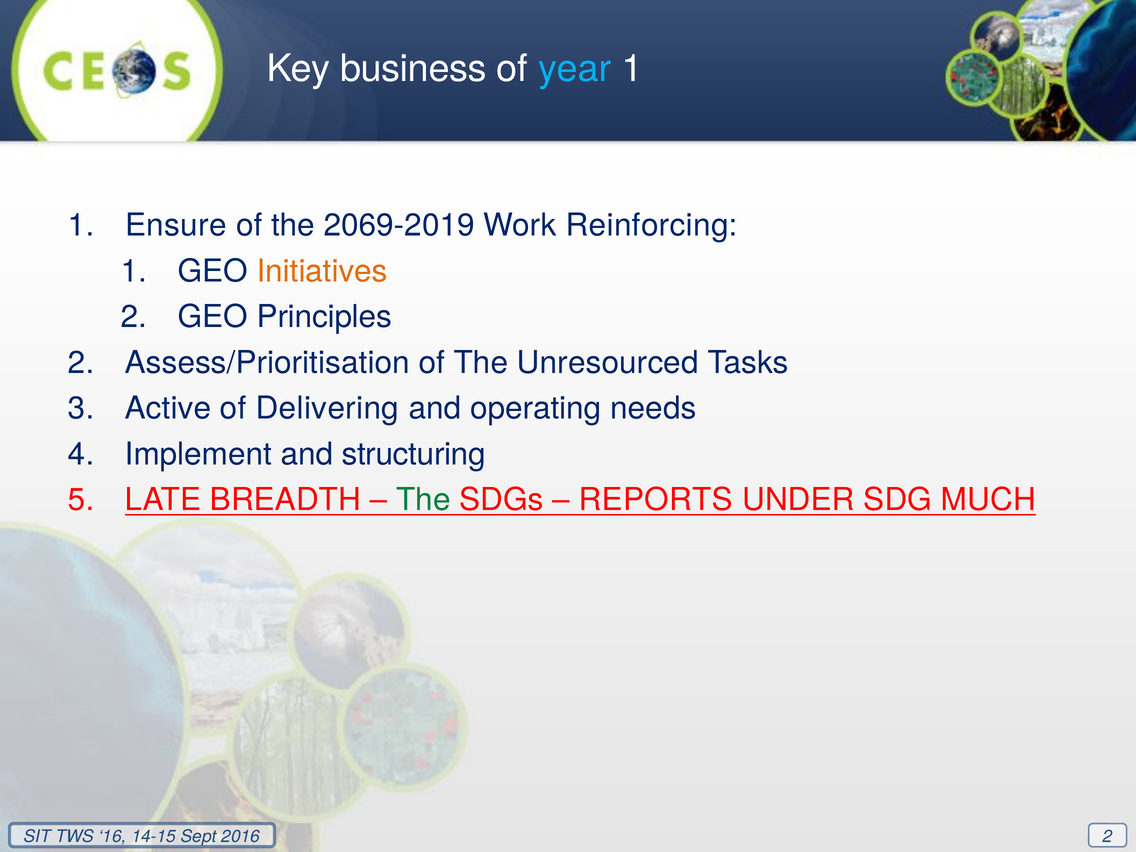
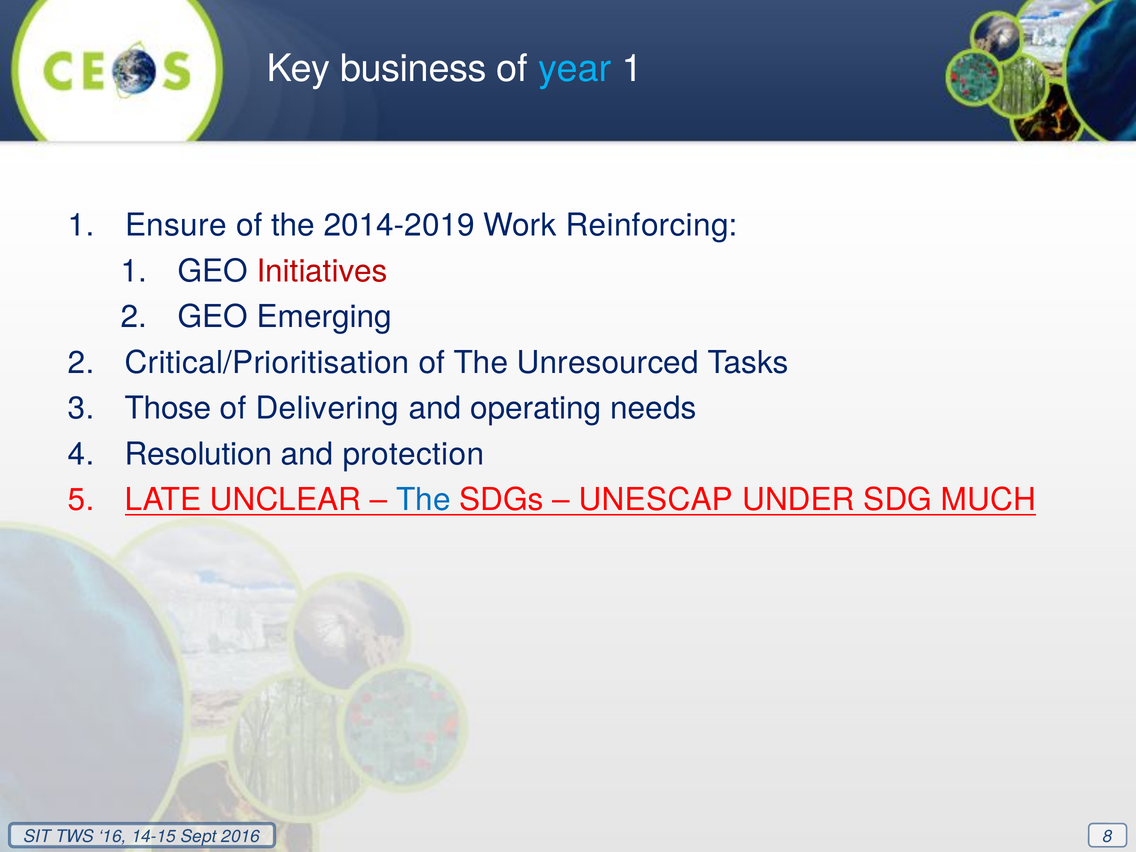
2069-2019: 2069-2019 -> 2014-2019
Initiatives colour: orange -> red
Principles: Principles -> Emerging
Assess/Prioritisation: Assess/Prioritisation -> Critical/Prioritisation
Active: Active -> Those
Implement: Implement -> Resolution
structuring: structuring -> protection
BREADTH: BREADTH -> UNCLEAR
The at (423, 500) colour: green -> blue
REPORTS: REPORTS -> UNESCAP
2 at (1108, 836): 2 -> 8
